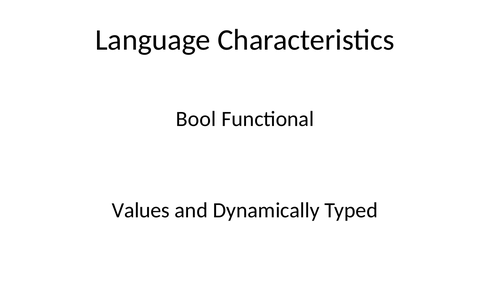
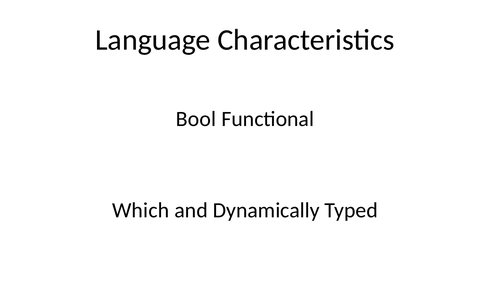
Values: Values -> Which
